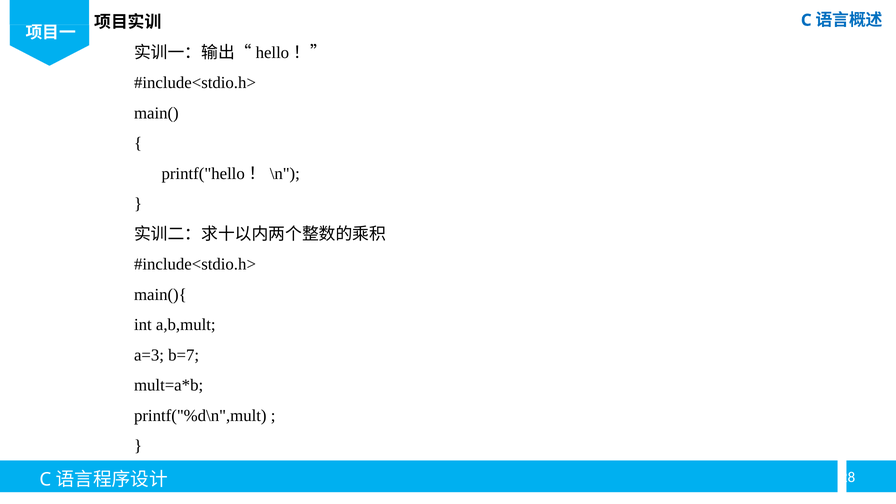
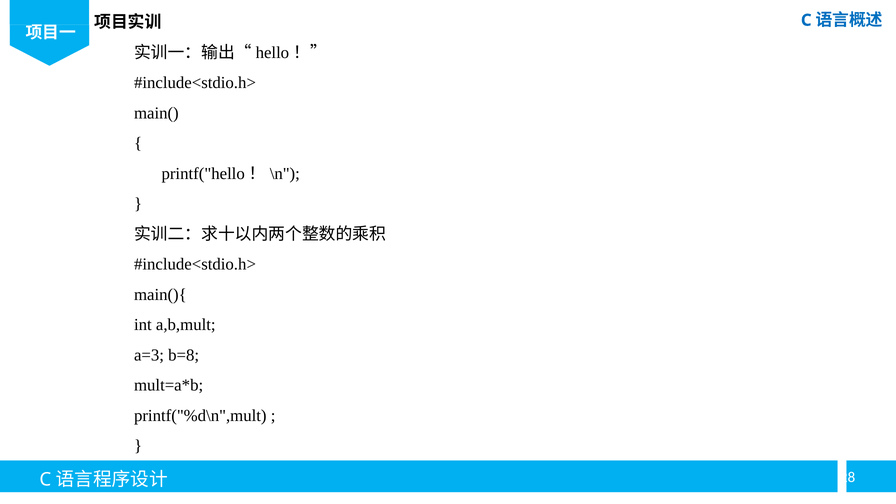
b=7: b=7 -> b=8
